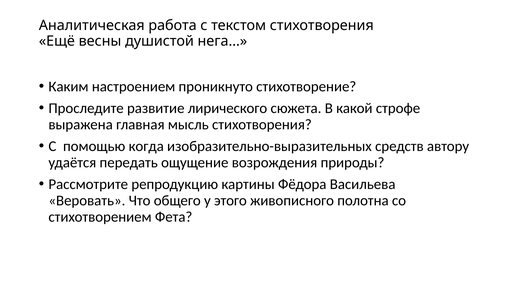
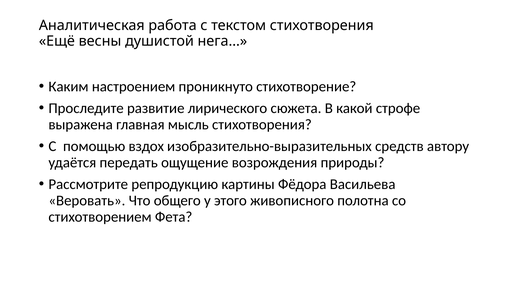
когда: когда -> вздох
